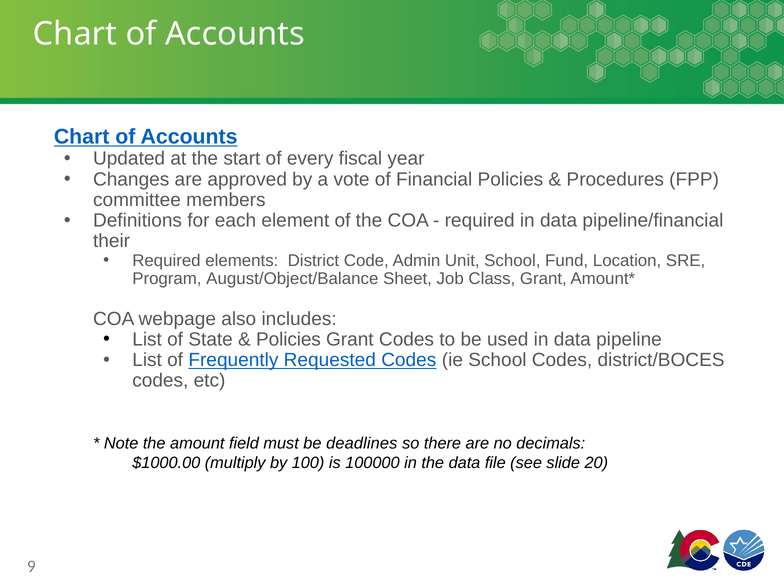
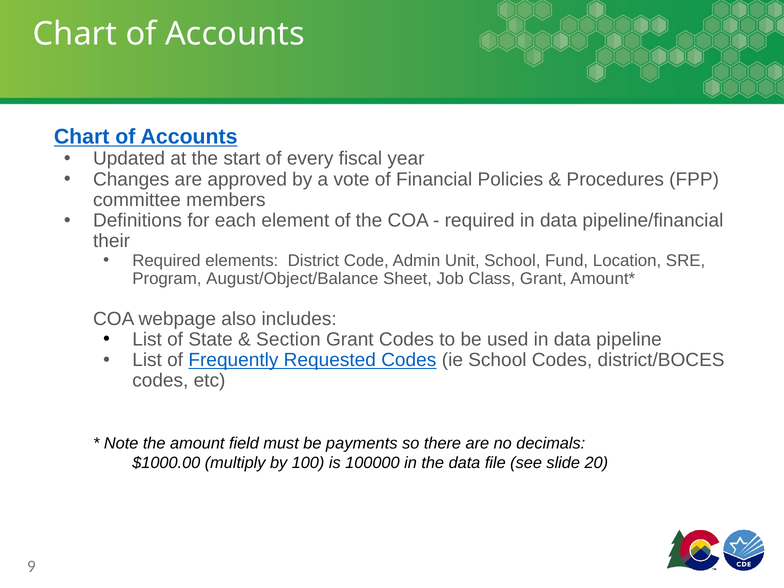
Policies at (289, 339): Policies -> Section
deadlines: deadlines -> payments
